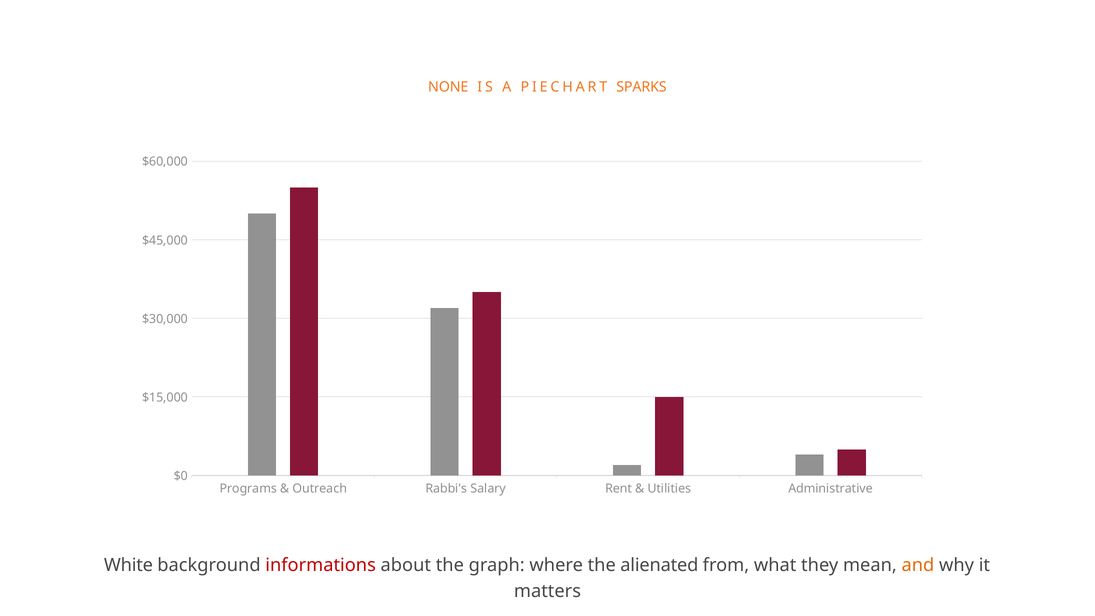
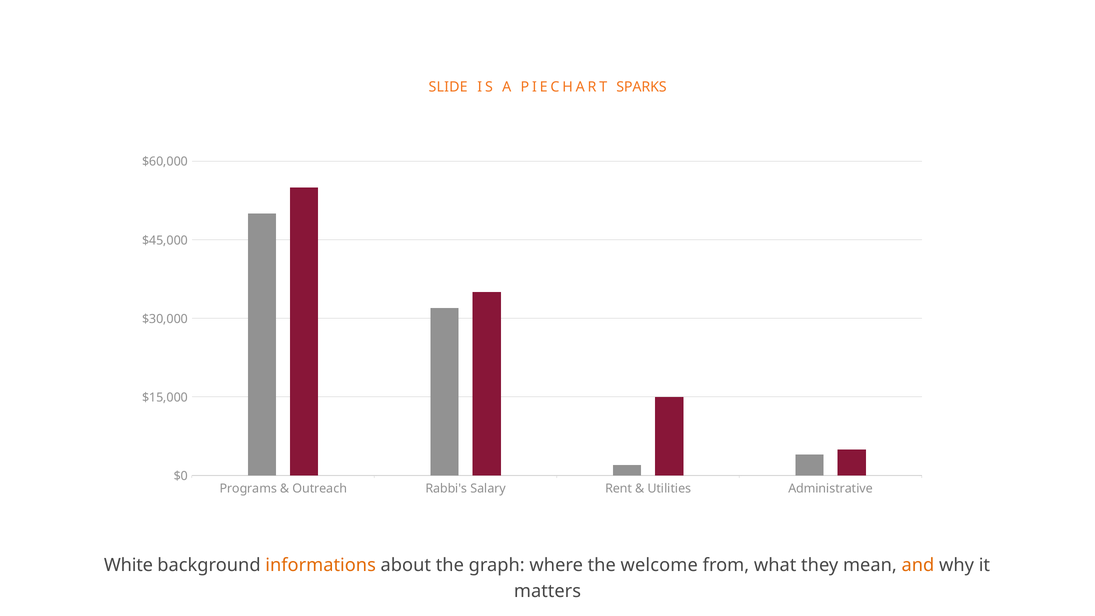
NONE: NONE -> SLIDE
informations colour: red -> orange
alienated: alienated -> welcome
